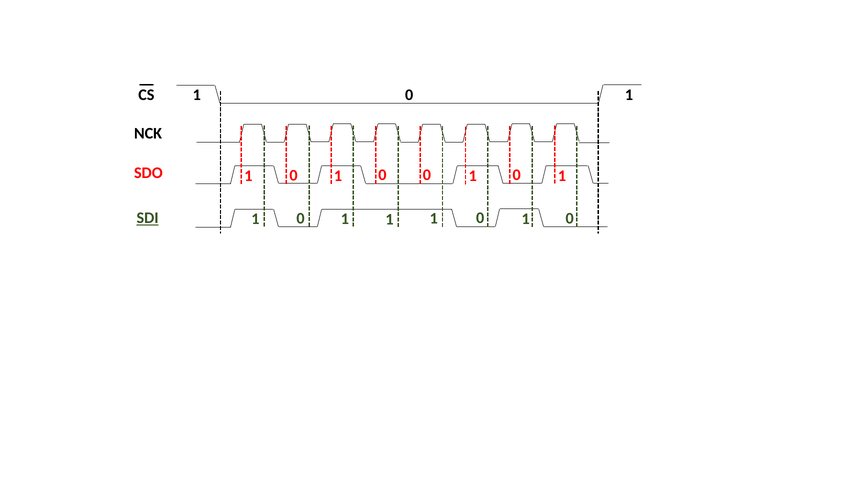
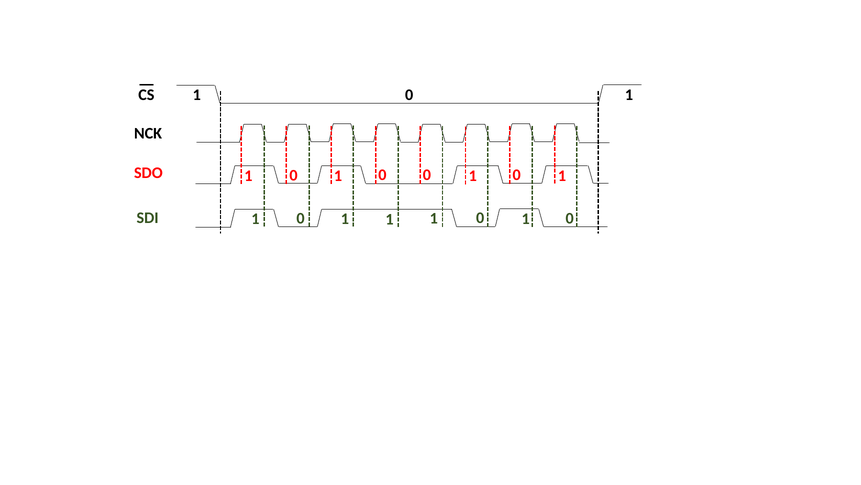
SDI underline: present -> none
